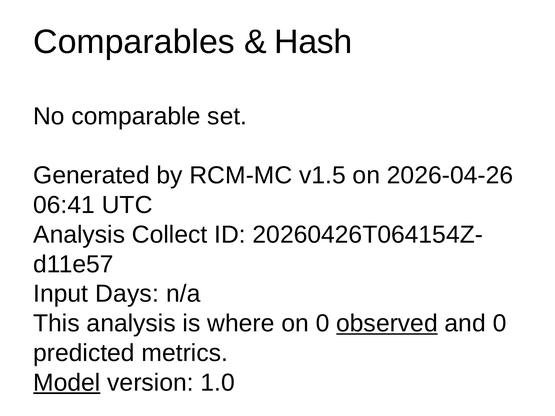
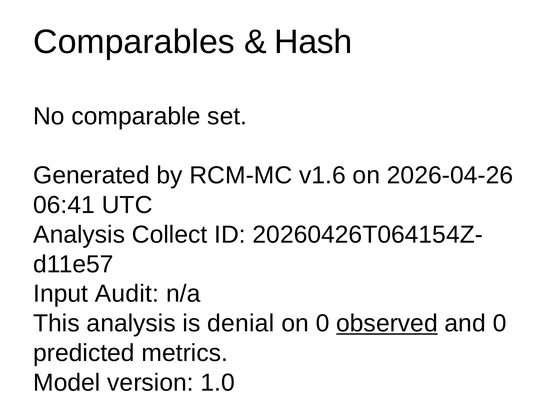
v1.5: v1.5 -> v1.6
Days: Days -> Audit
where: where -> denial
Model underline: present -> none
